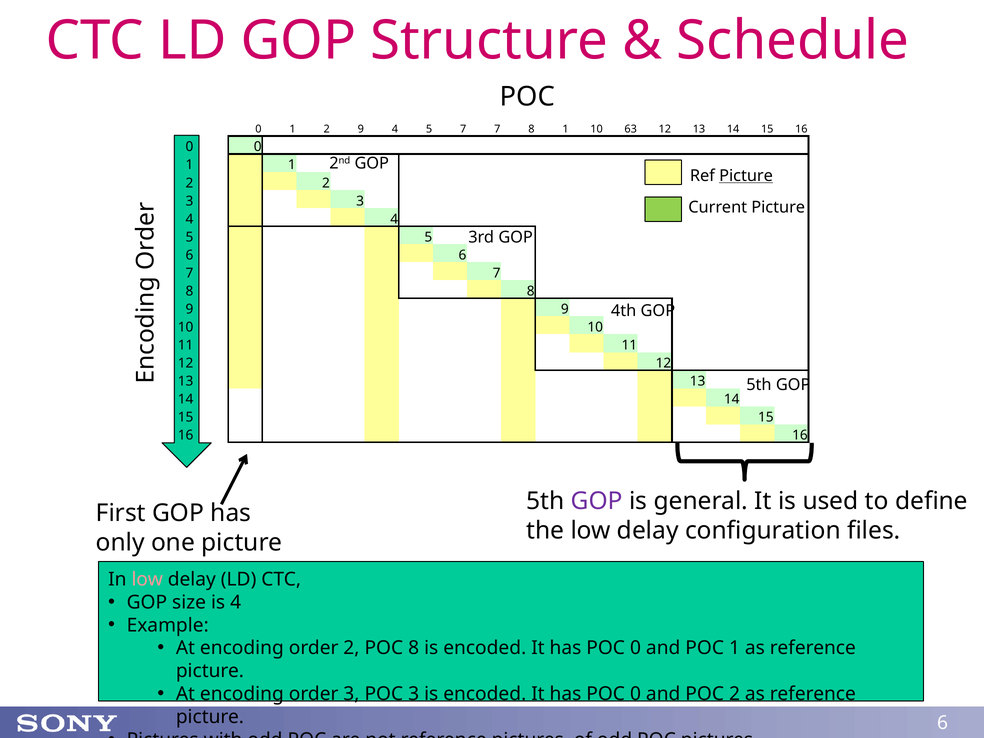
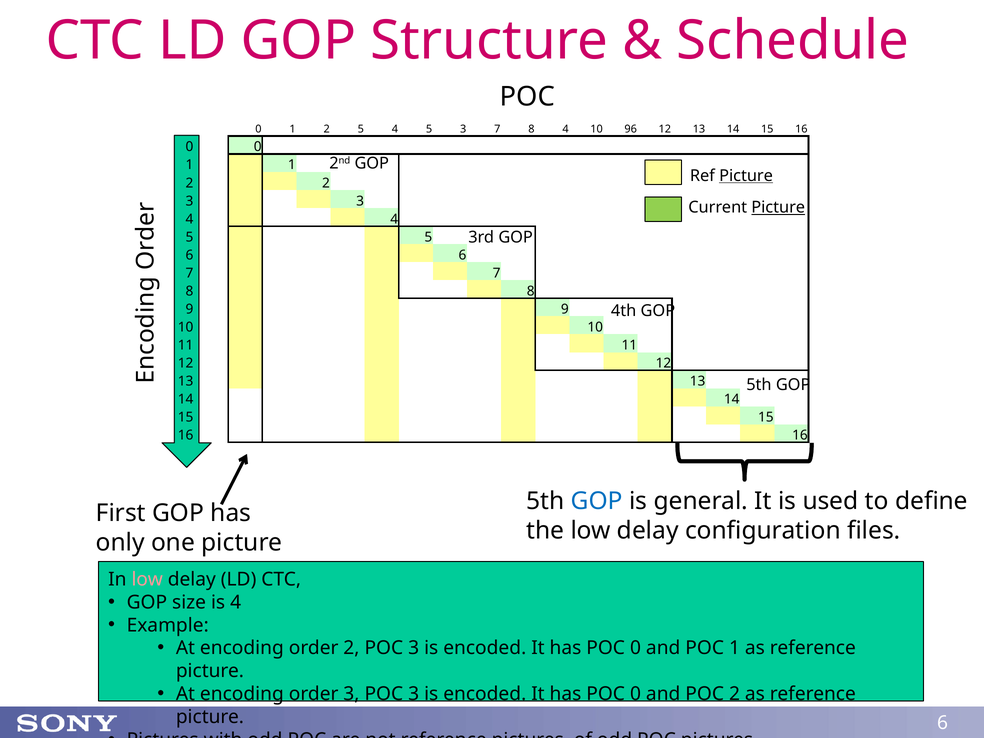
2 9: 9 -> 5
5 7: 7 -> 3
8 1: 1 -> 4
63: 63 -> 96
Picture at (778, 207) underline: none -> present
GOP at (597, 501) colour: purple -> blue
2 POC 8: 8 -> 3
